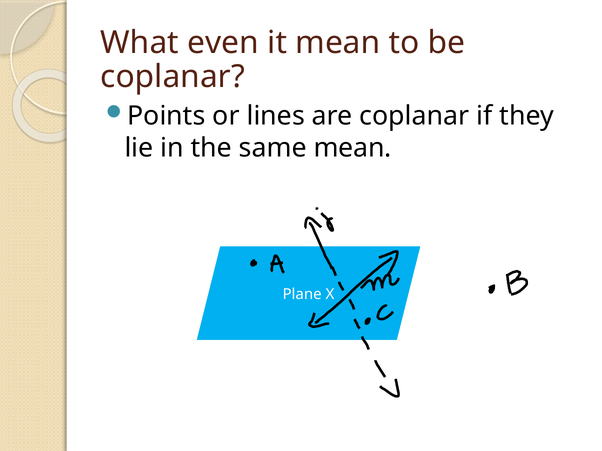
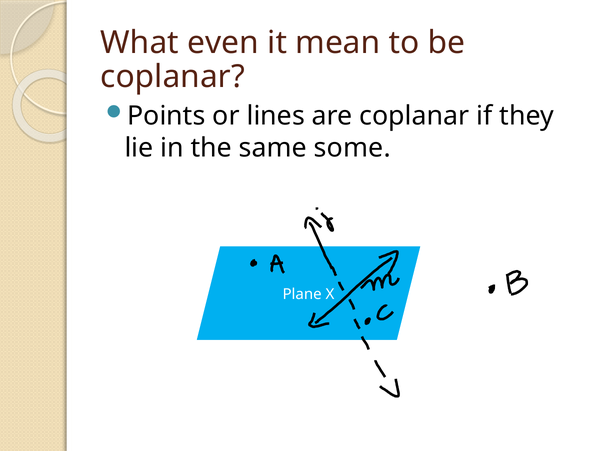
same mean: mean -> some
